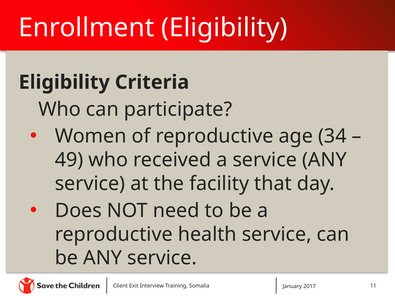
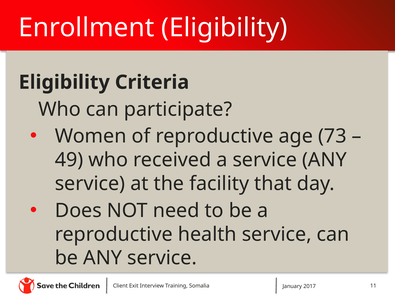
34: 34 -> 73
